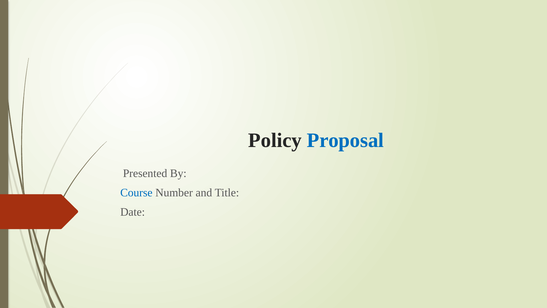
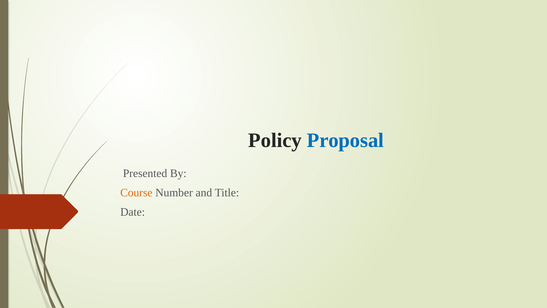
Course colour: blue -> orange
